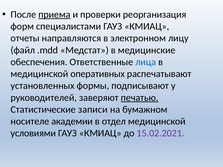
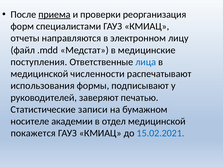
обеспечения: обеспечения -> поступления
оперативных: оперативных -> численности
установленных: установленных -> использования
печатью underline: present -> none
условиями: условиями -> покажется
15.02.2021 colour: purple -> blue
